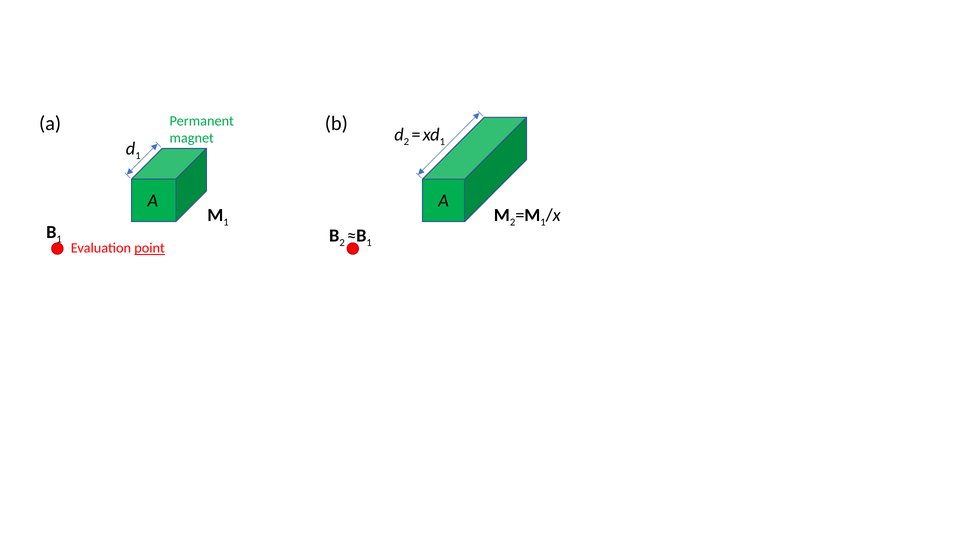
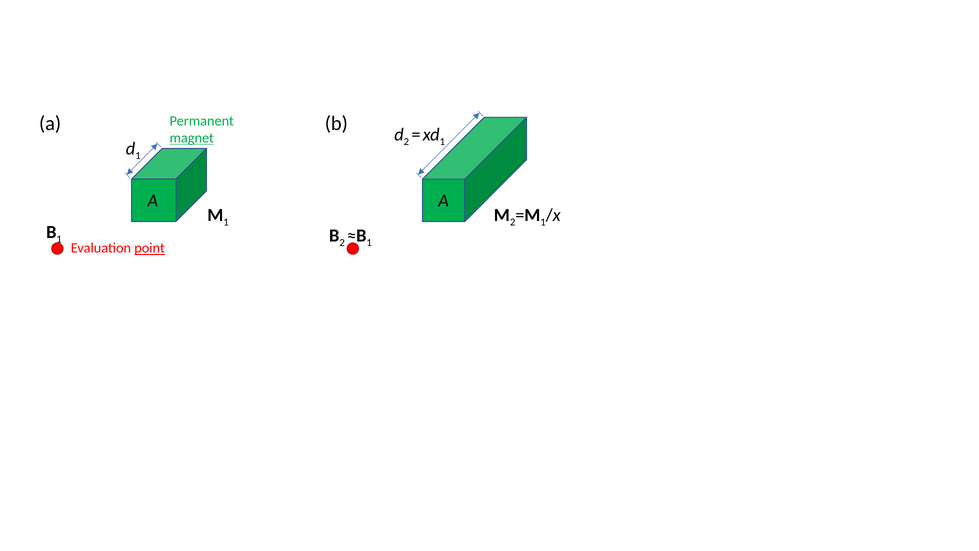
magnet underline: none -> present
